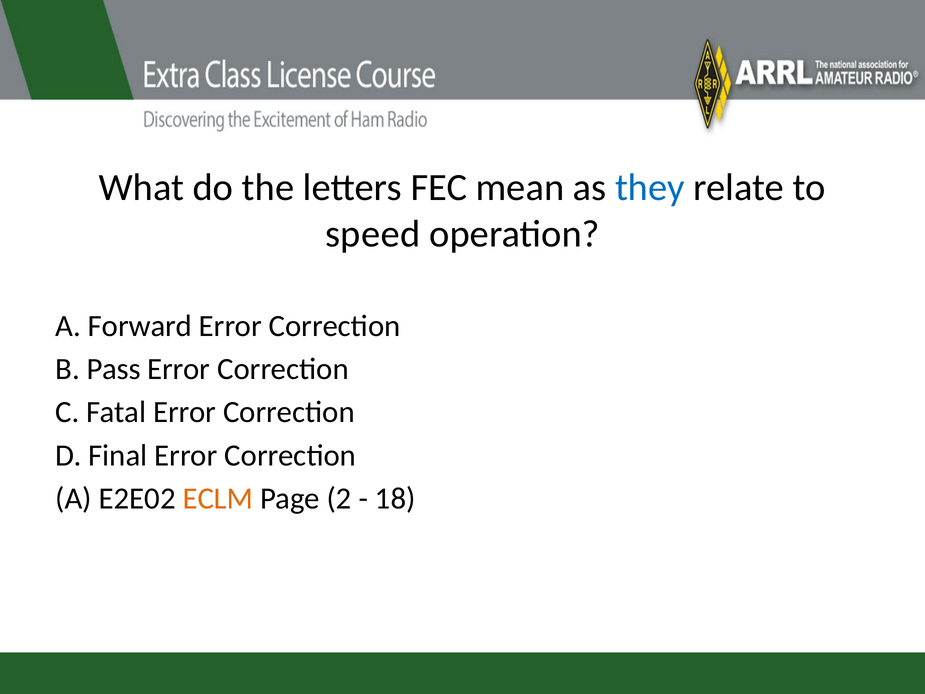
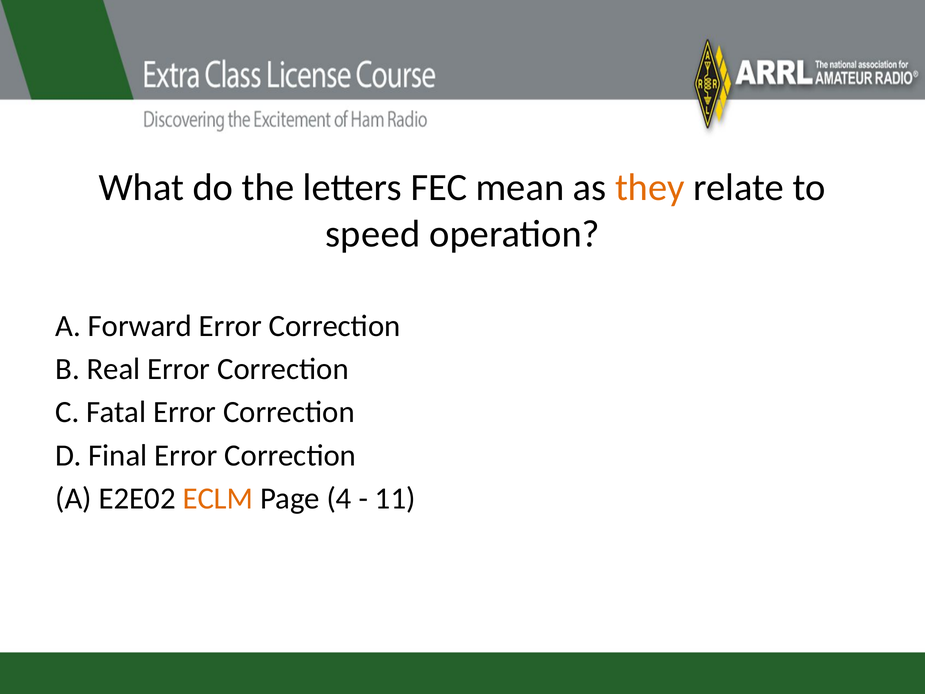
they colour: blue -> orange
Pass: Pass -> Real
2: 2 -> 4
18: 18 -> 11
